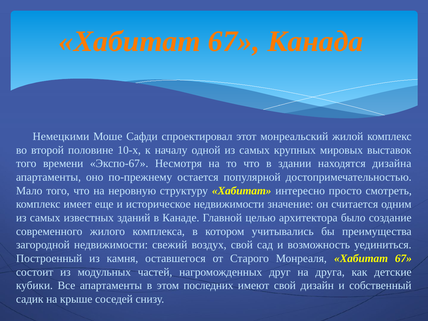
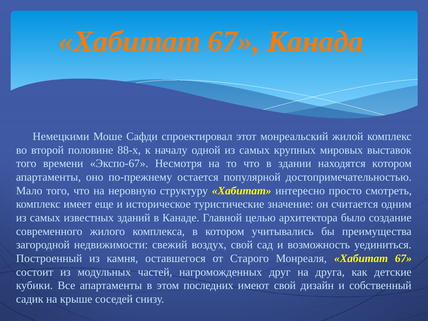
10-х: 10-х -> 88-х
находятся дизайна: дизайна -> котором
историческое недвижимости: недвижимости -> туристические
